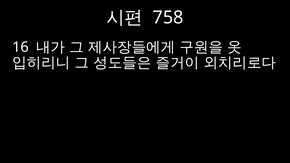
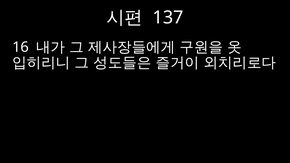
758: 758 -> 137
